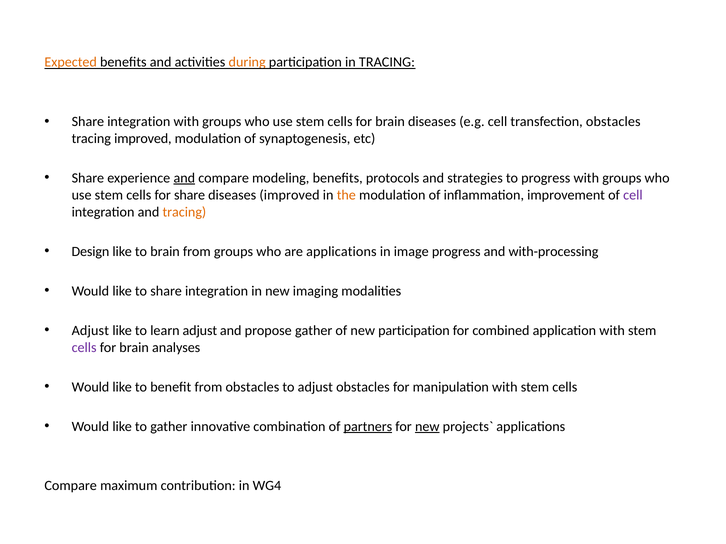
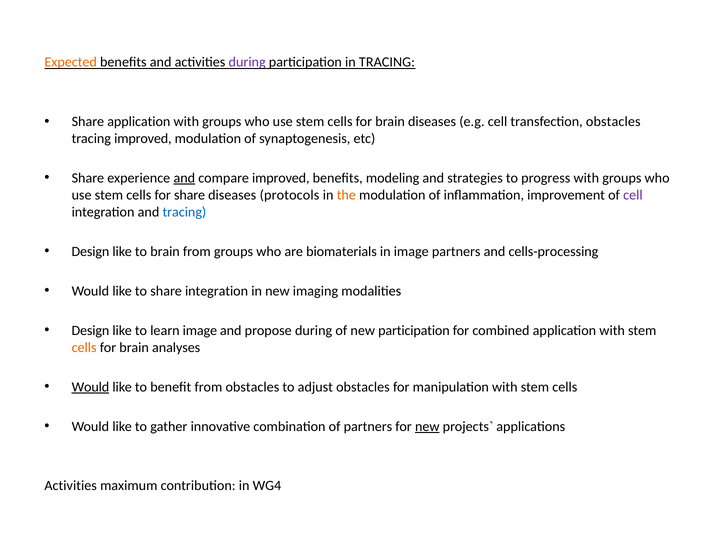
during at (247, 62) colour: orange -> purple
integration at (139, 122): integration -> application
compare modeling: modeling -> improved
protocols: protocols -> modeling
diseases improved: improved -> protocols
tracing at (184, 212) colour: orange -> blue
are applications: applications -> biomaterials
image progress: progress -> partners
with-processing: with-processing -> cells-processing
Adjust at (90, 331): Adjust -> Design
learn adjust: adjust -> image
propose gather: gather -> during
cells at (84, 348) colour: purple -> orange
Would at (90, 387) underline: none -> present
partners at (368, 427) underline: present -> none
Compare at (71, 486): Compare -> Activities
